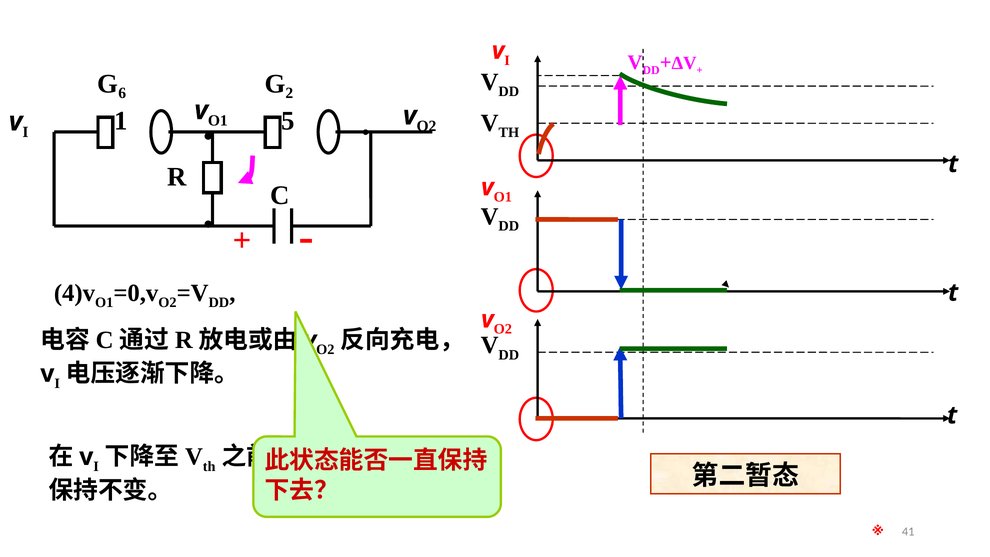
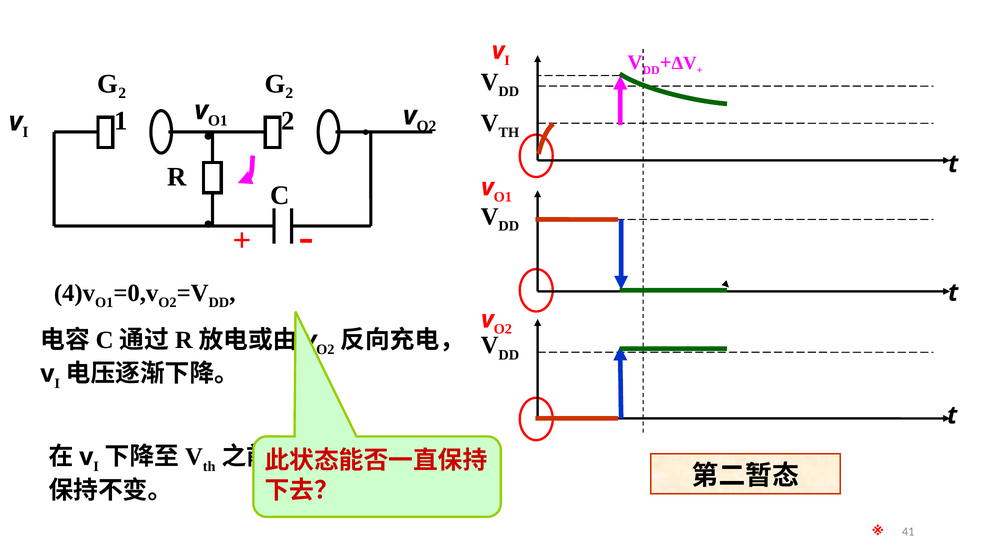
6 at (122, 93): 6 -> 2
1 5: 5 -> 2
